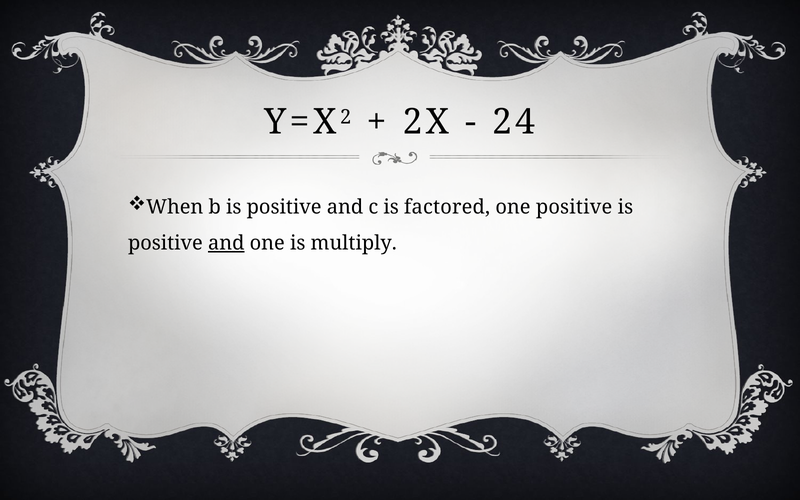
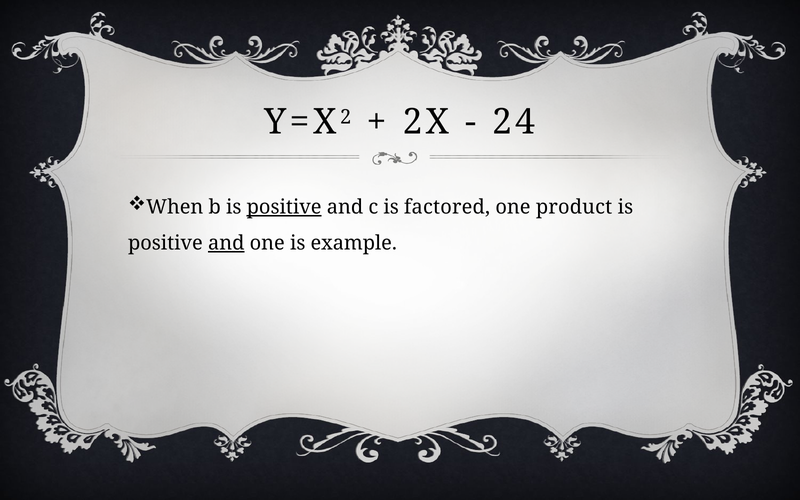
positive at (284, 207) underline: none -> present
one positive: positive -> product
multiply: multiply -> example
